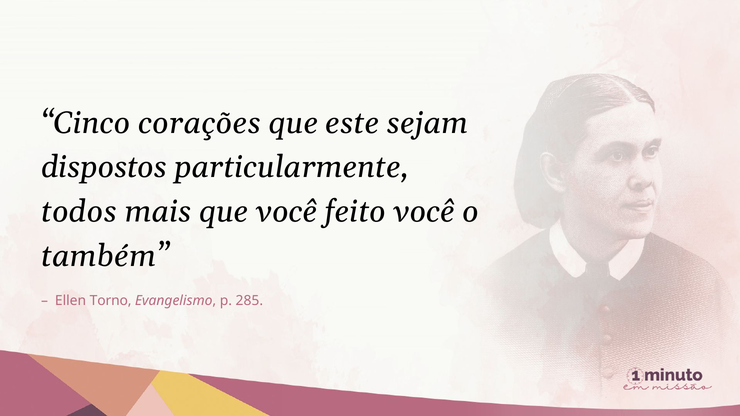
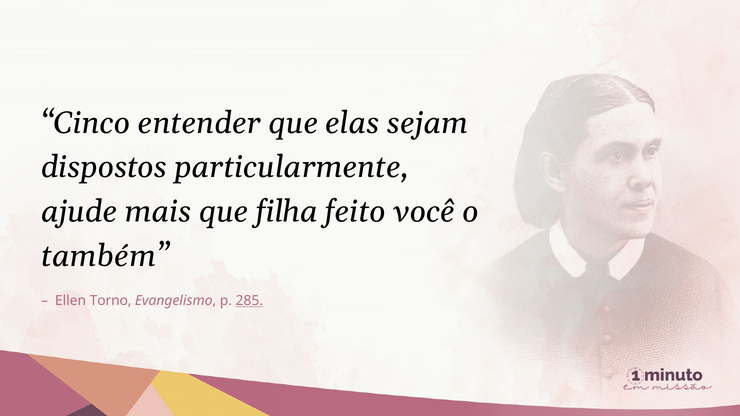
corações: corações -> entender
este: este -> elas
todos: todos -> ajude
que você: você -> filha
285 underline: none -> present
